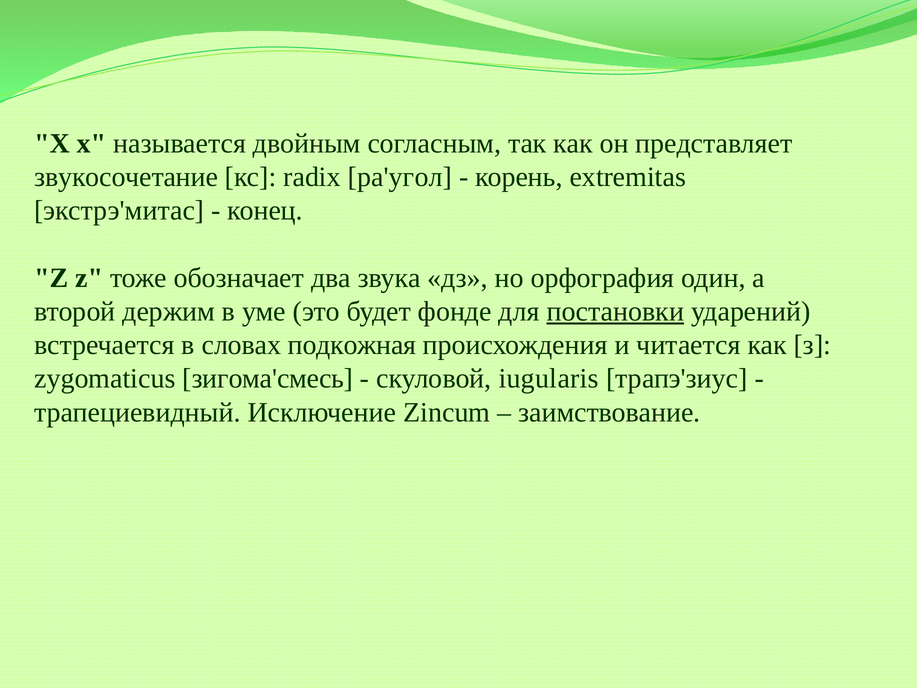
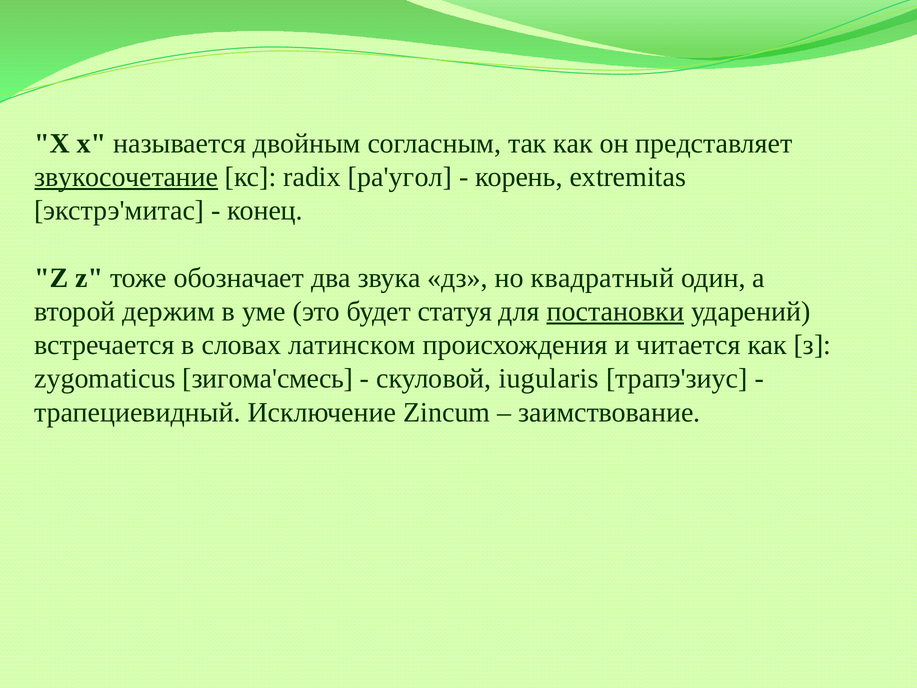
звукосочетание underline: none -> present
орфография: орфография -> квадратный
фонде: фонде -> статуя
подкожная: подкожная -> латинском
